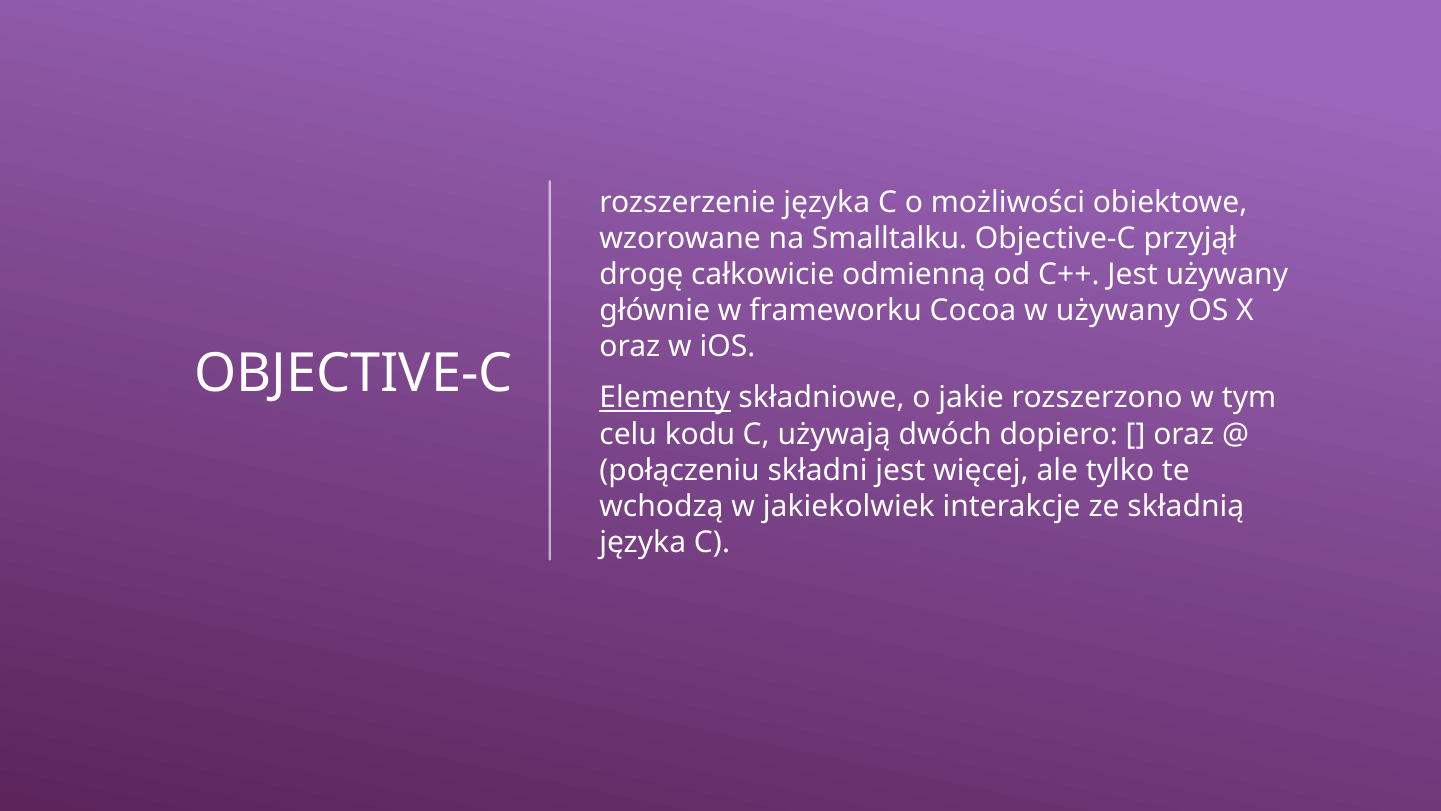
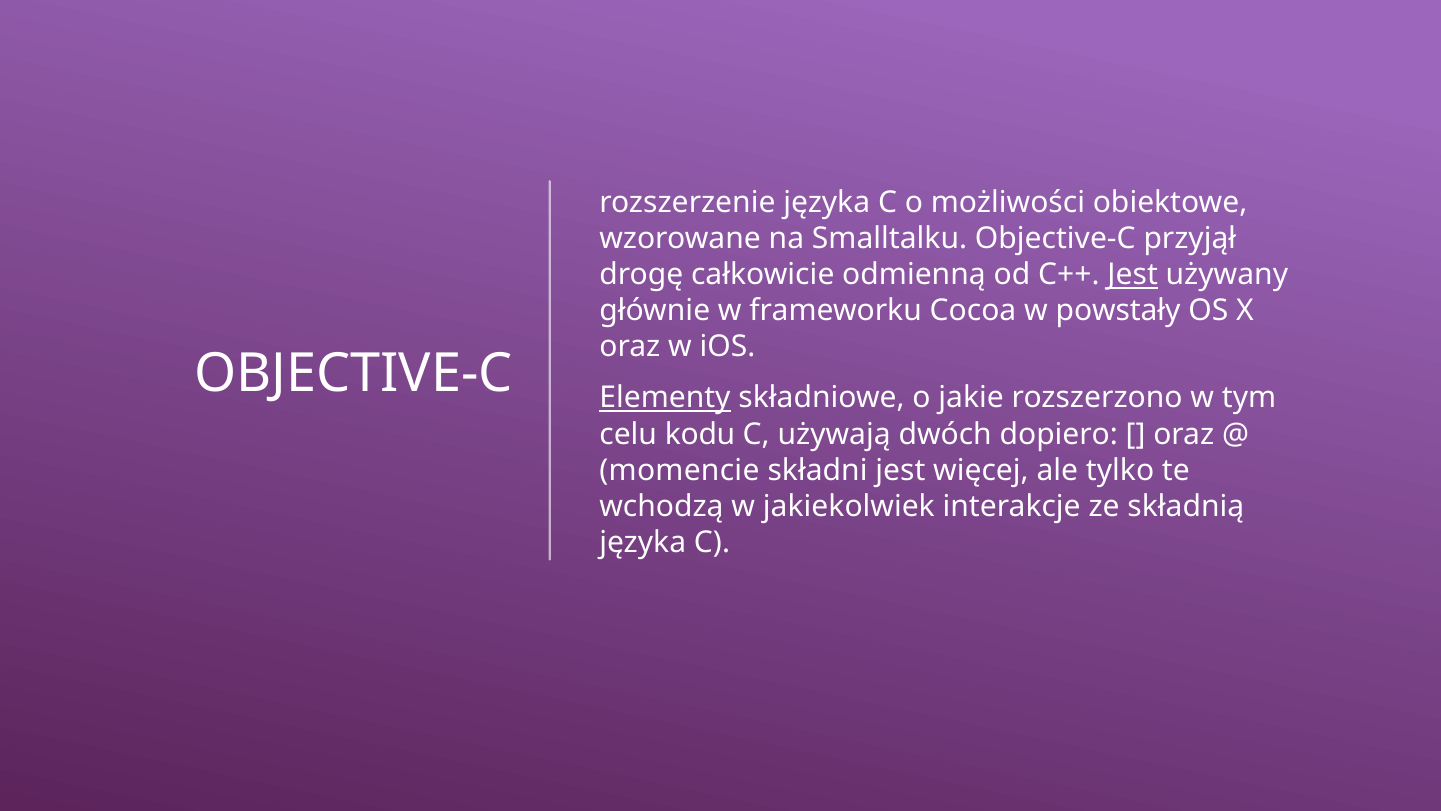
Jest at (1133, 275) underline: none -> present
w używany: używany -> powstały
połączeniu: połączeniu -> momencie
